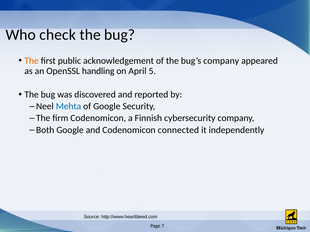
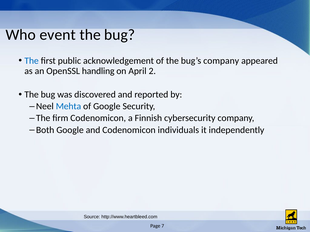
check: check -> event
The at (32, 61) colour: orange -> blue
5: 5 -> 2
connected: connected -> individuals
